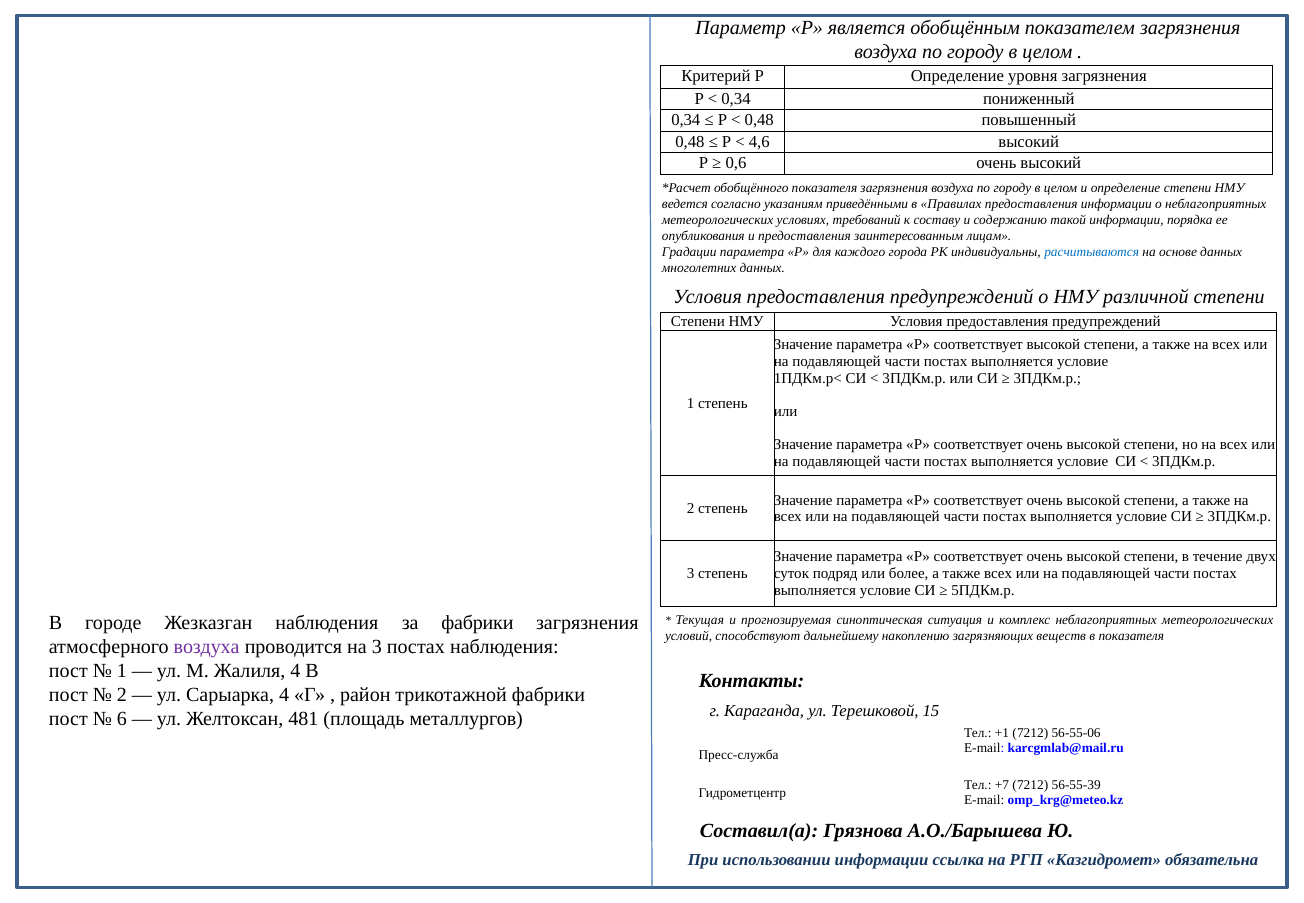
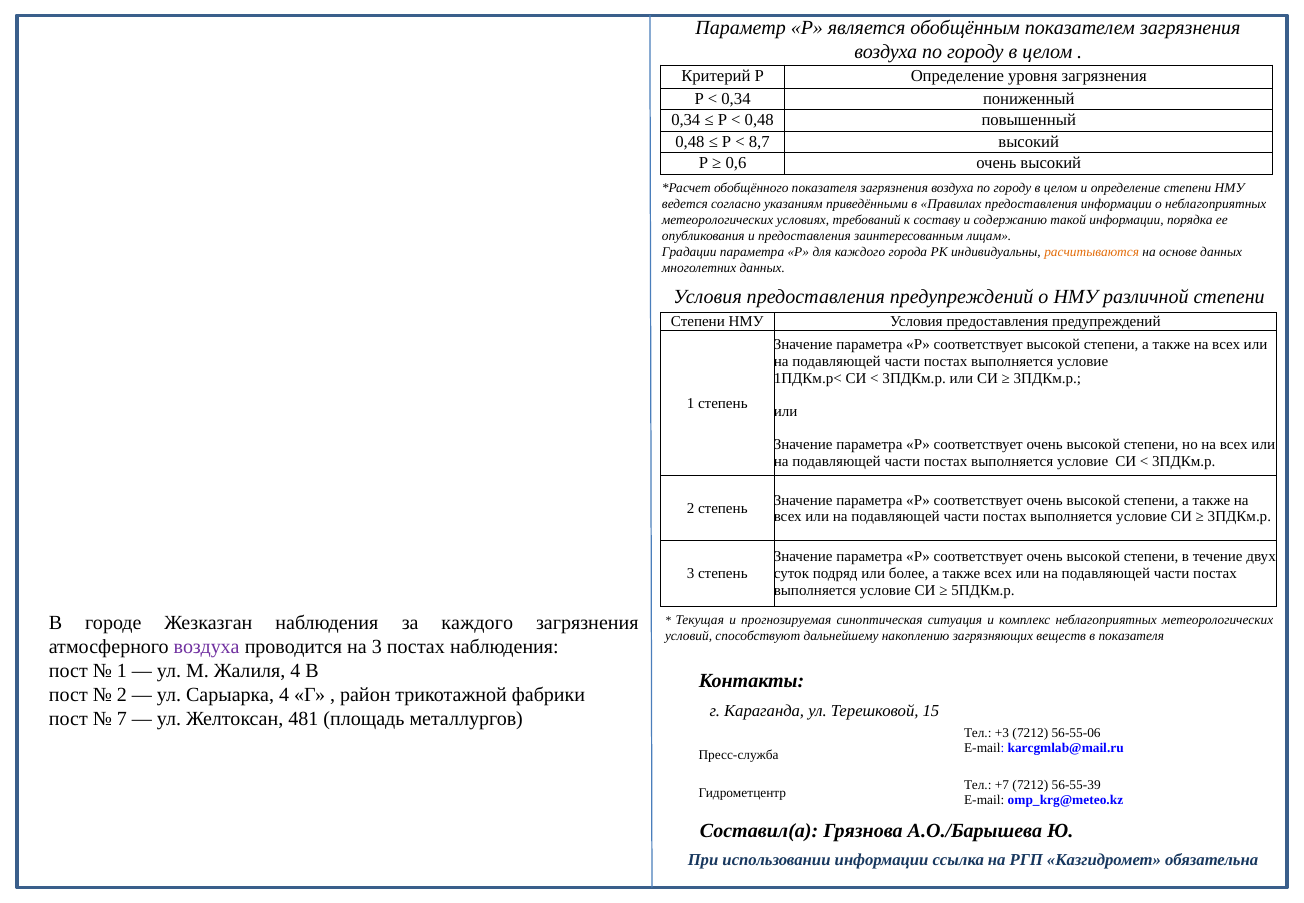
4,6: 4,6 -> 8,7
расчитываются colour: blue -> orange
за фабрики: фабрики -> каждого
6: 6 -> 7
+1: +1 -> +3
